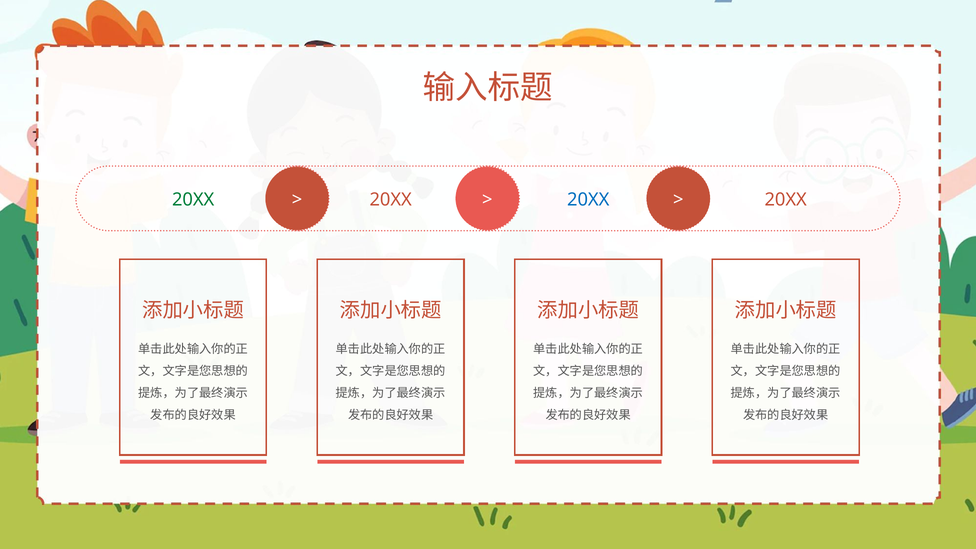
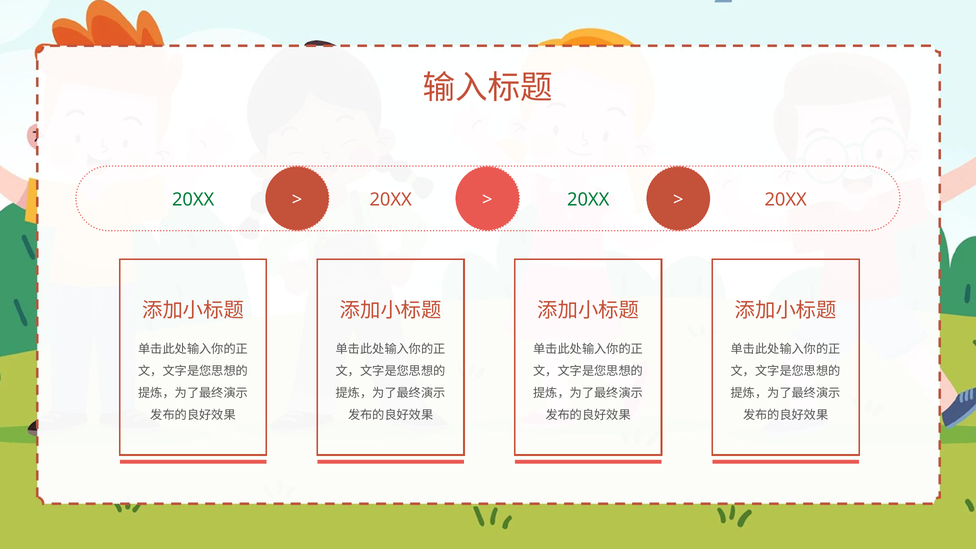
20XX at (588, 200) colour: blue -> green
